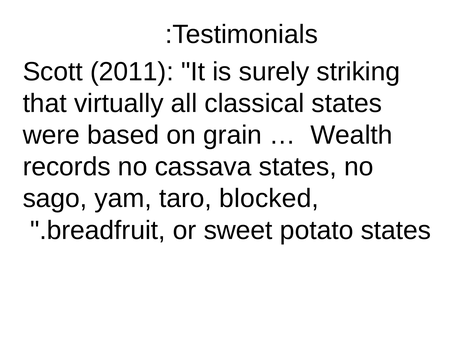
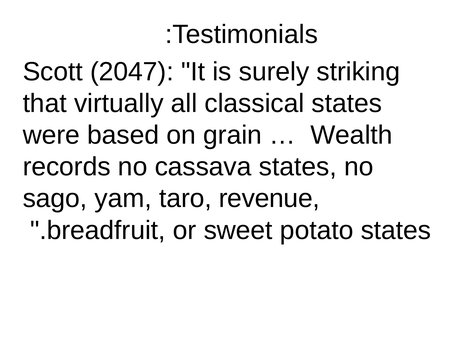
2011: 2011 -> 2047
blocked: blocked -> revenue
